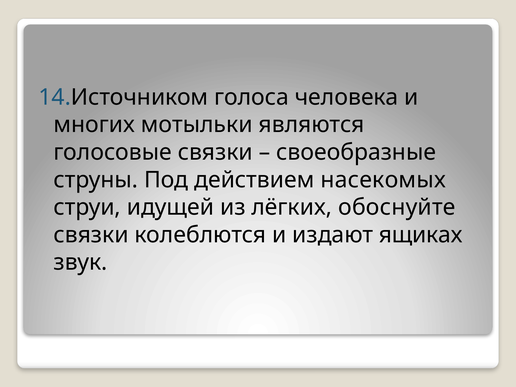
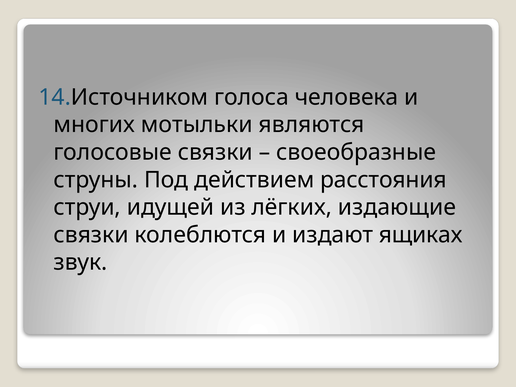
насекомых: насекомых -> расстояния
обоснуйте: обоснуйте -> издающие
